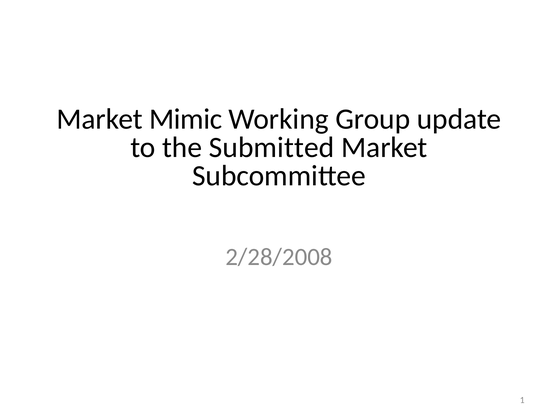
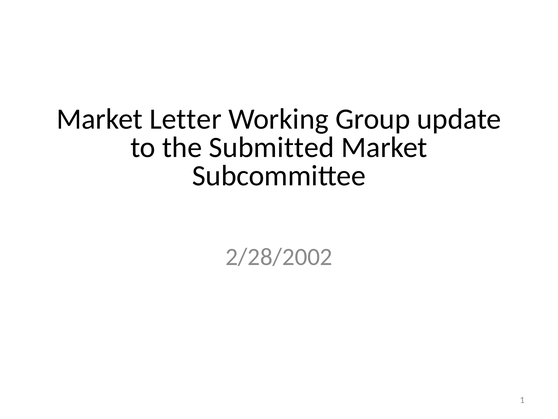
Mimic: Mimic -> Letter
2/28/2008: 2/28/2008 -> 2/28/2002
